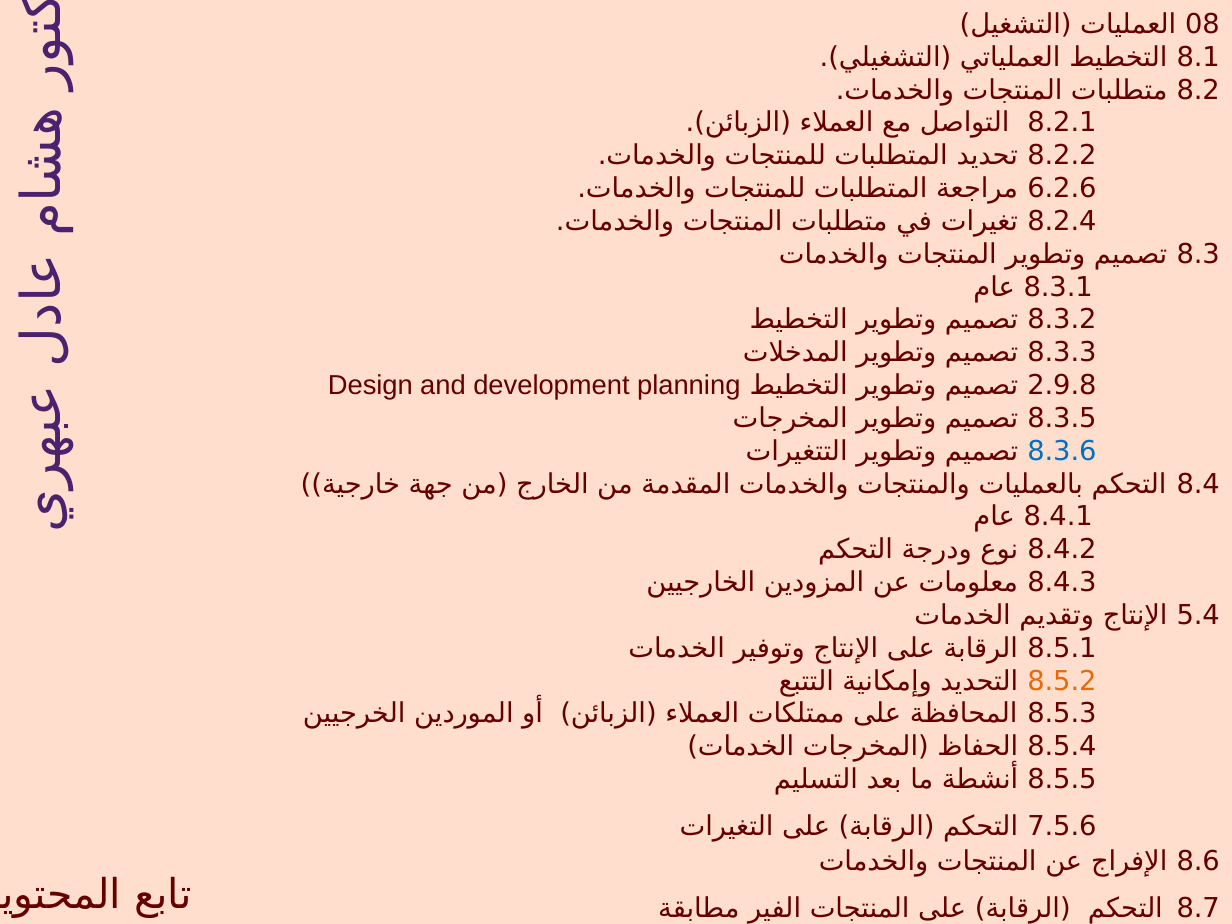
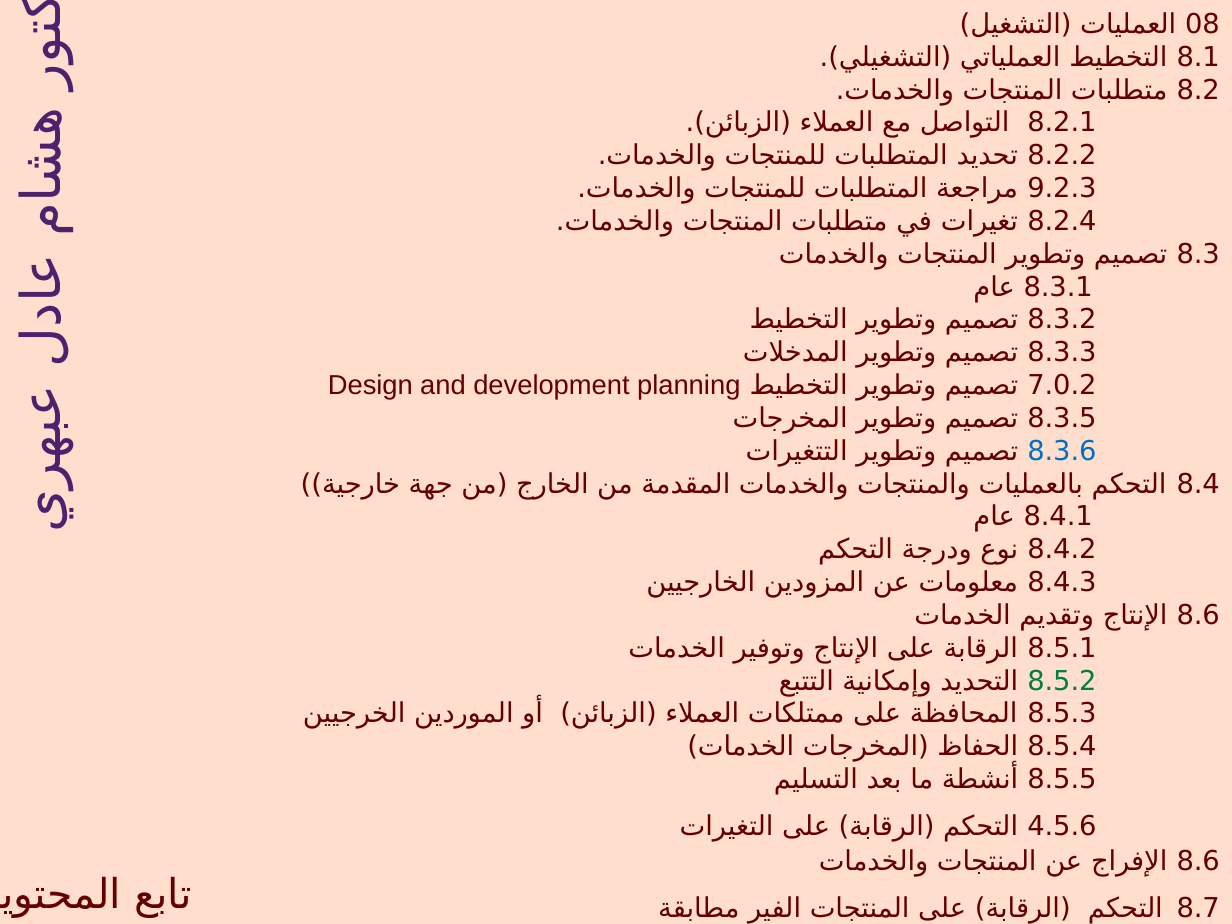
6.2.6: 6.2.6 -> 9.2.3
2.9.8: 2.9.8 -> 7.0.2
5.4 at (1198, 615): 5.4 -> 8.6
8.5.2 colour: orange -> green
7.5.6: 7.5.6 -> 4.5.6
